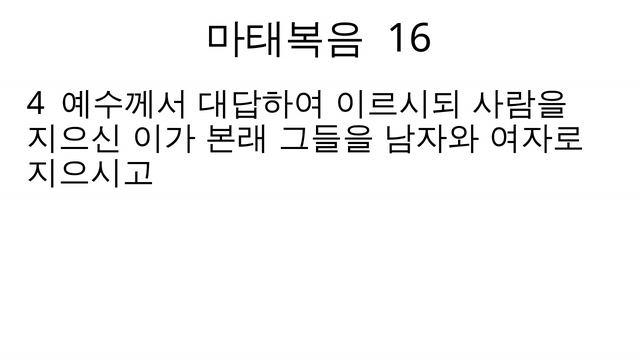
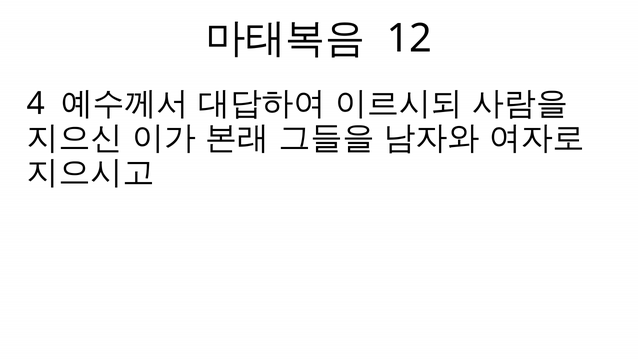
16: 16 -> 12
